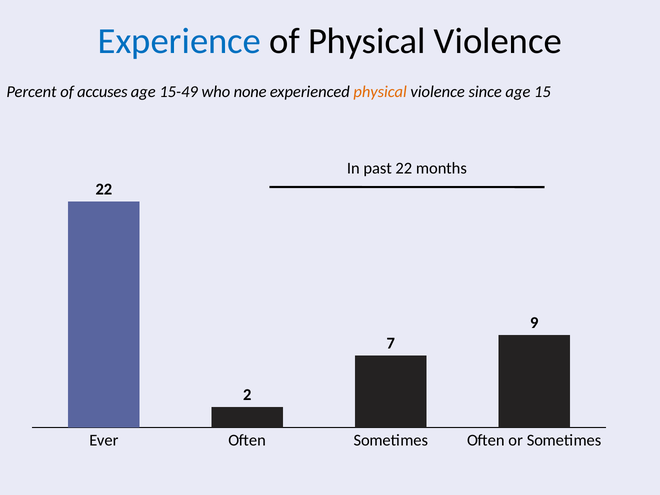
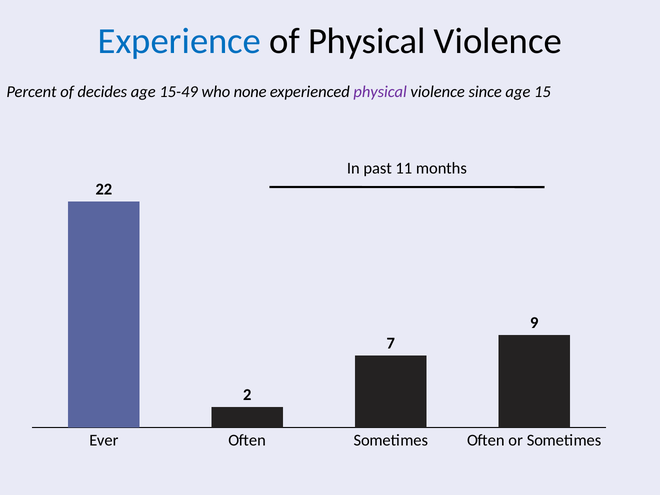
accuses: accuses -> decides
physical at (380, 92) colour: orange -> purple
past 22: 22 -> 11
